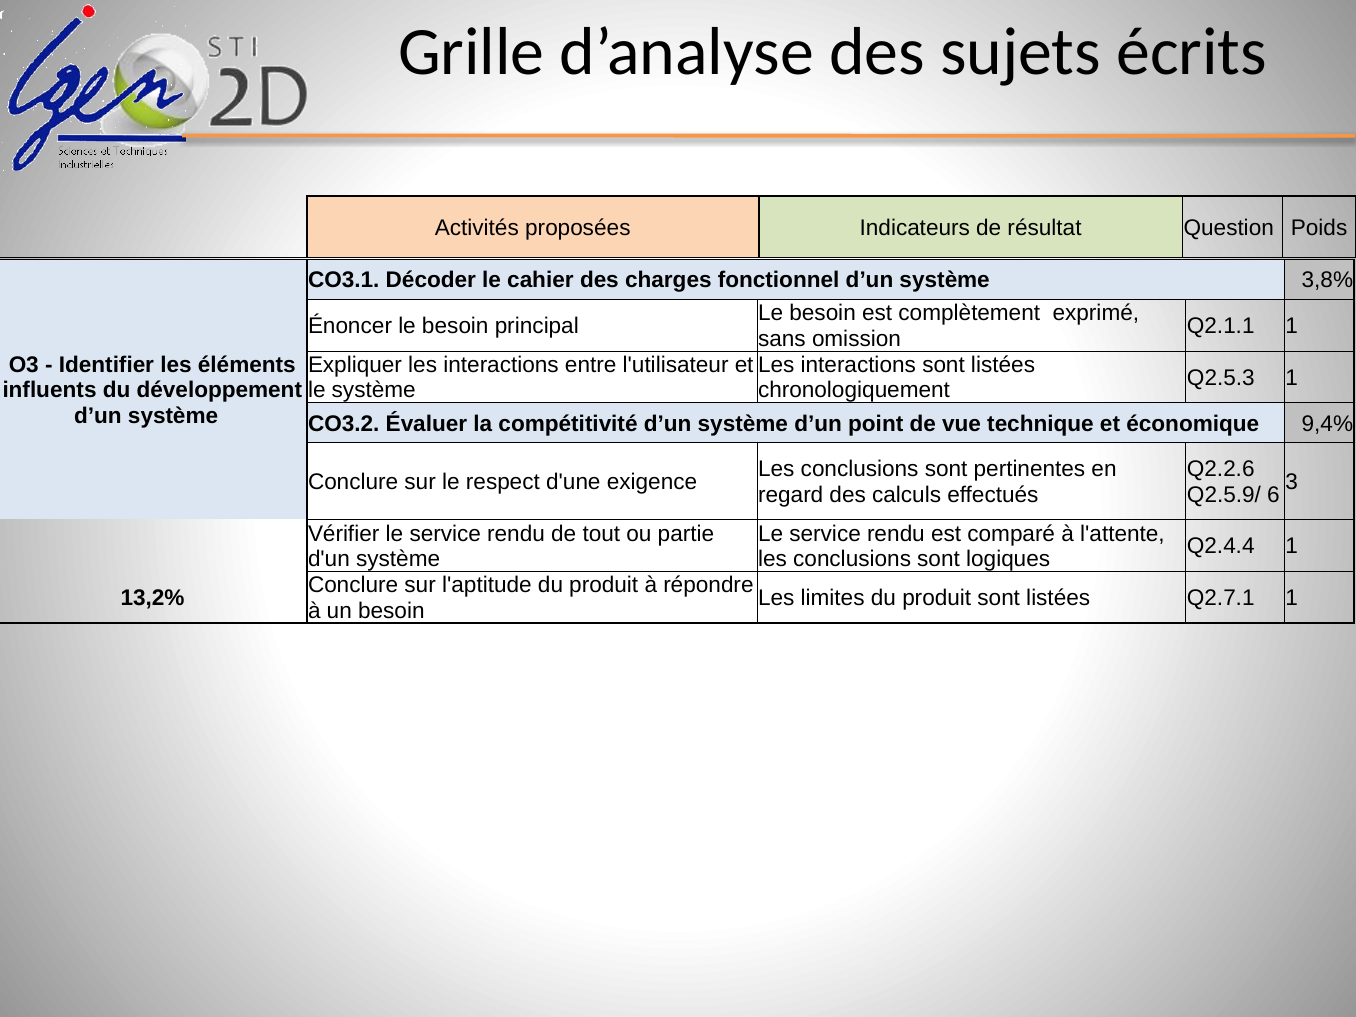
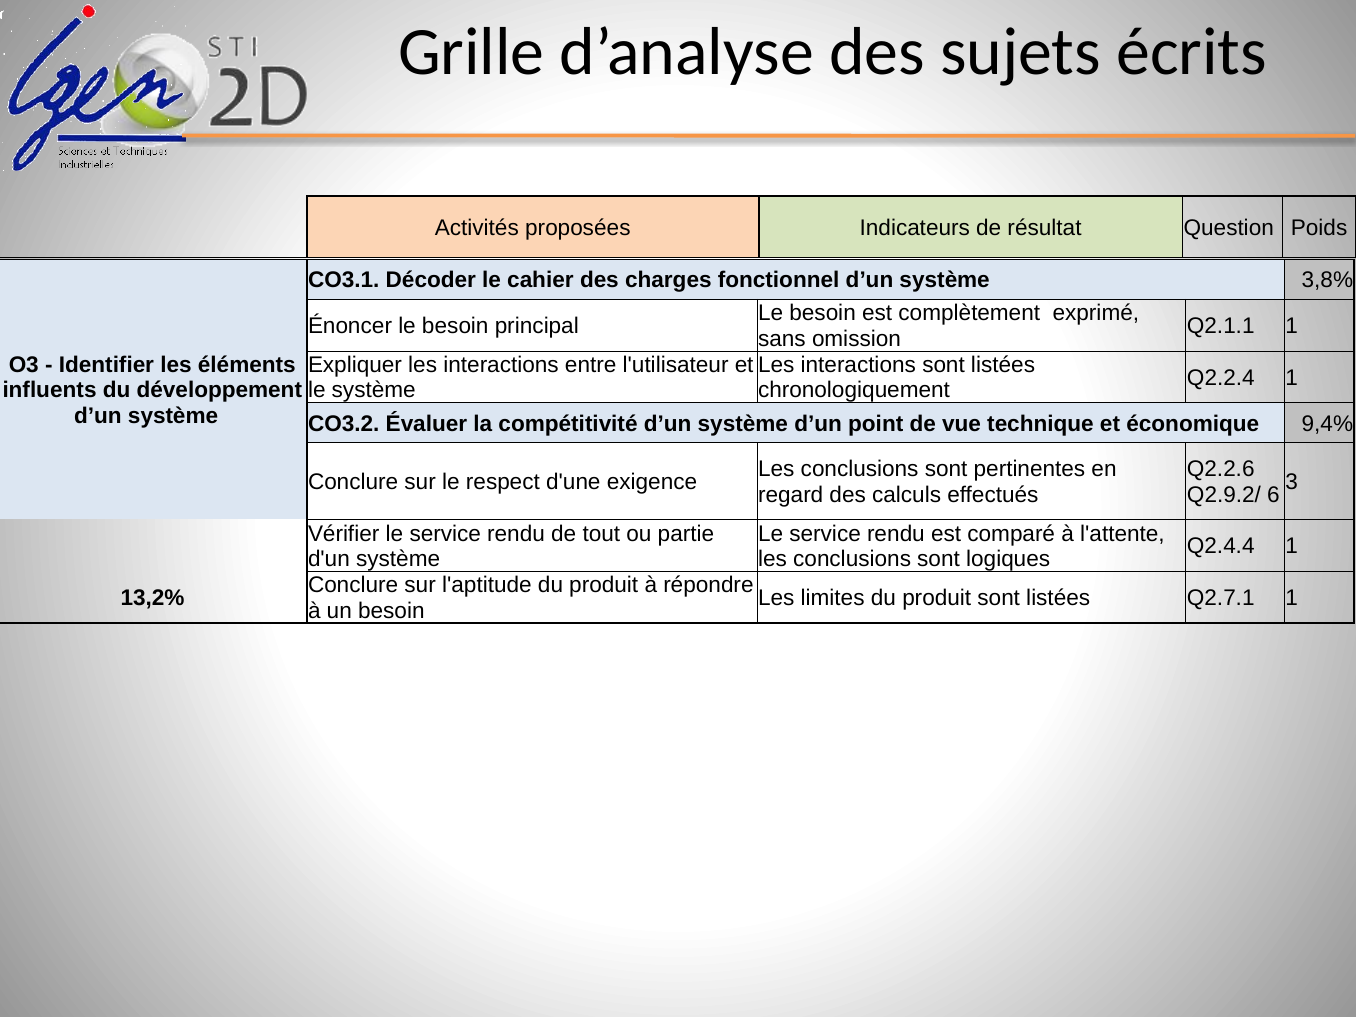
Q2.5.3: Q2.5.3 -> Q2.2.4
Q2.5.9/: Q2.5.9/ -> Q2.9.2/
